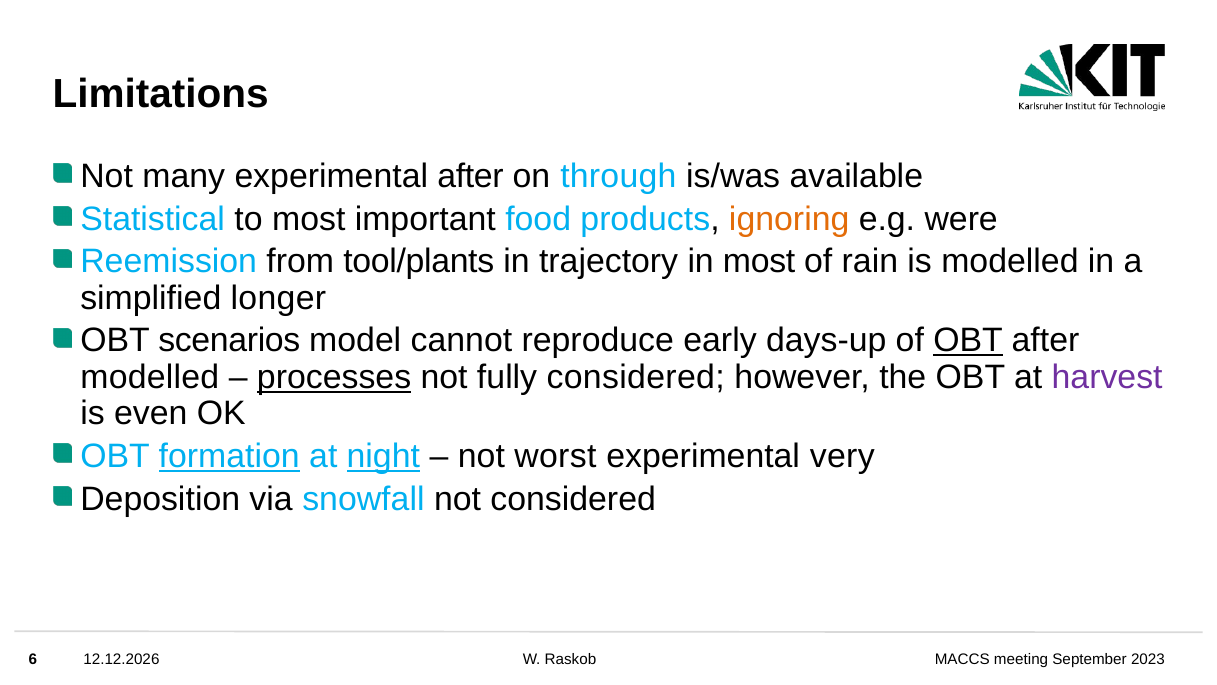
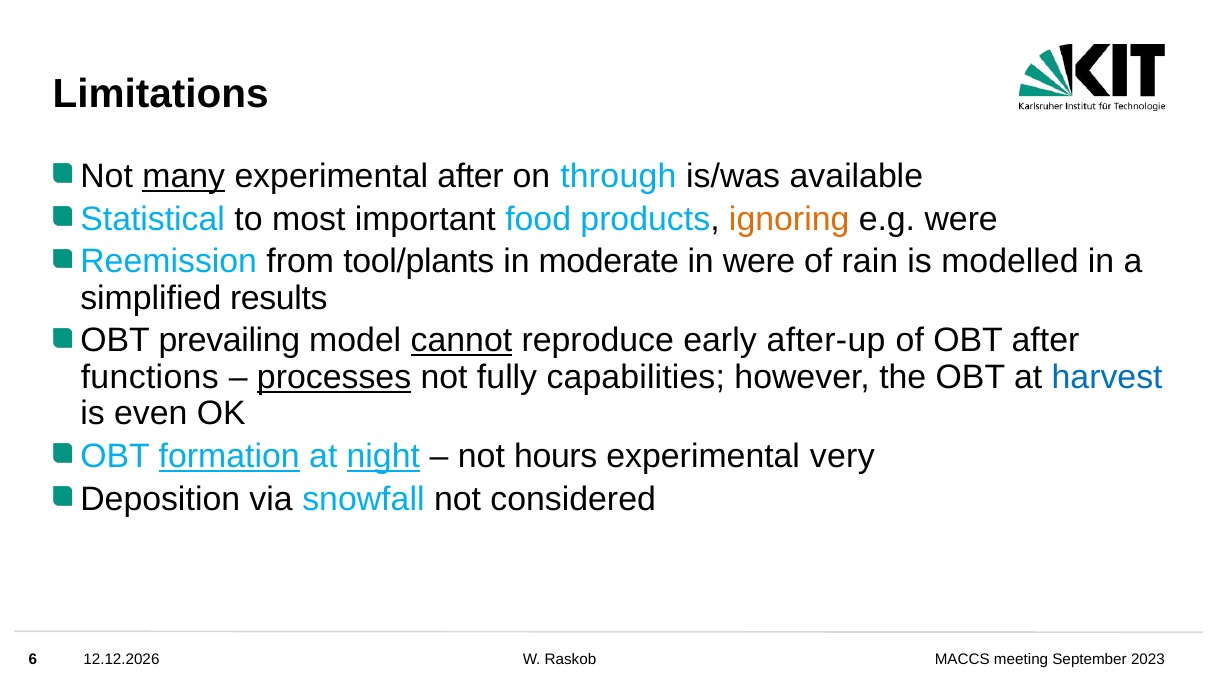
many underline: none -> present
trajectory: trajectory -> moderate
in most: most -> were
longer: longer -> results
scenarios: scenarios -> prevailing
cannot underline: none -> present
days-up: days-up -> after-up
OBT at (968, 340) underline: present -> none
modelled at (150, 377): modelled -> functions
fully considered: considered -> capabilities
harvest colour: purple -> blue
worst: worst -> hours
